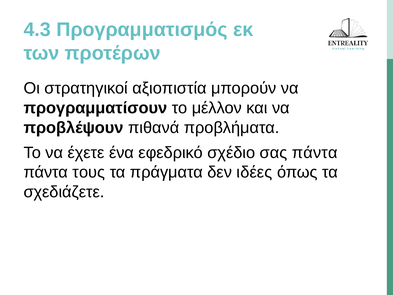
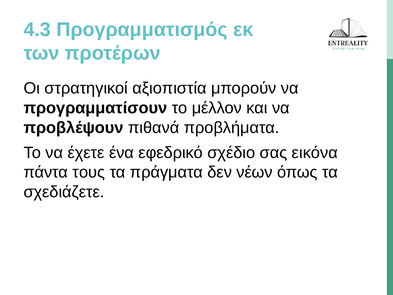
σας πάντα: πάντα -> εικόνα
ιδέες: ιδέες -> νέων
